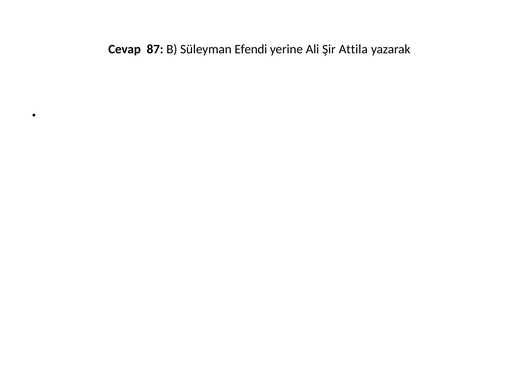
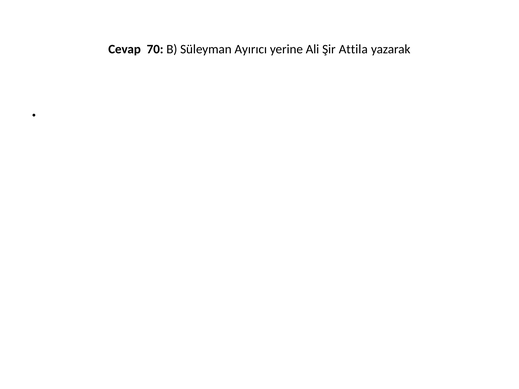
87: 87 -> 70
Efendi: Efendi -> Ayırıcı
